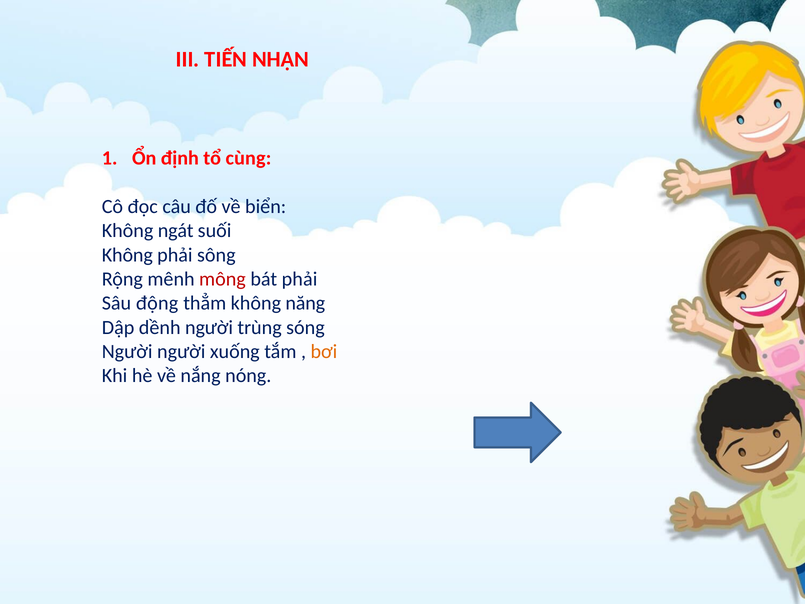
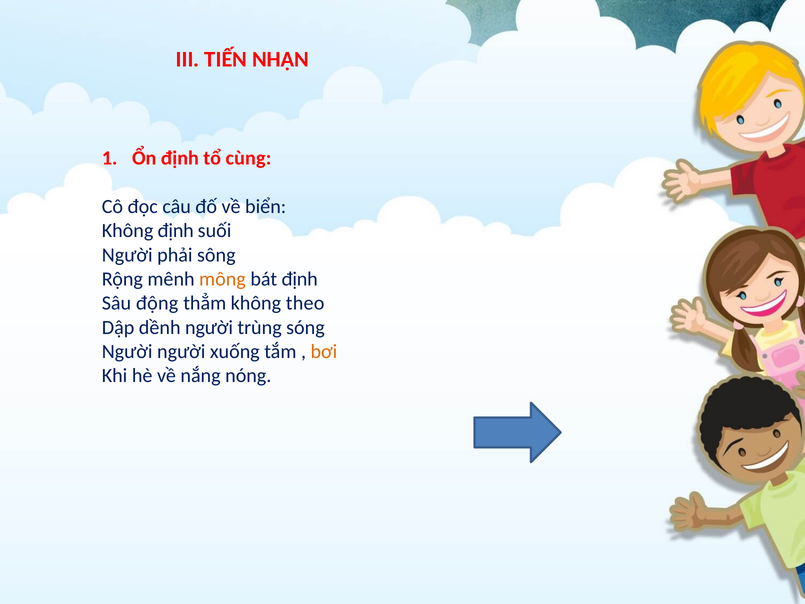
Không ngát: ngát -> định
Không at (127, 255): Không -> Người
mông colour: red -> orange
bát phải: phải -> định
năng: năng -> theo
